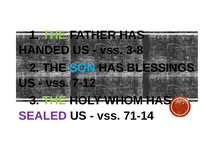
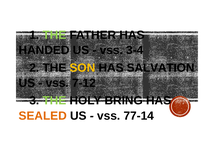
3-8: 3-8 -> 3-4
SON colour: light blue -> yellow
BLESSINGS: BLESSINGS -> SALVATION
WHOM: WHOM -> BRING
SEALED colour: purple -> orange
71-14: 71-14 -> 77-14
